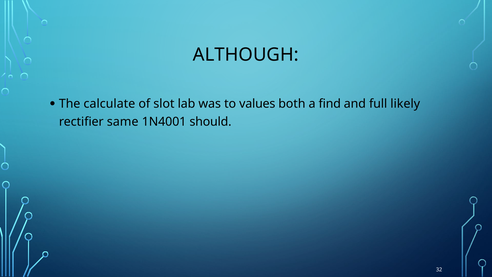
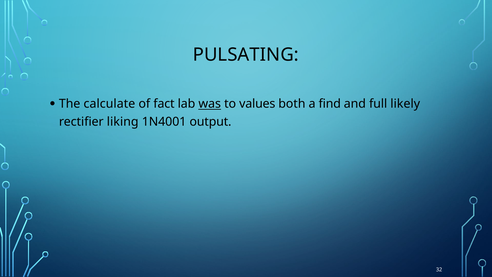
ALTHOUGH: ALTHOUGH -> PULSATING
slot: slot -> fact
was underline: none -> present
same: same -> liking
should: should -> output
